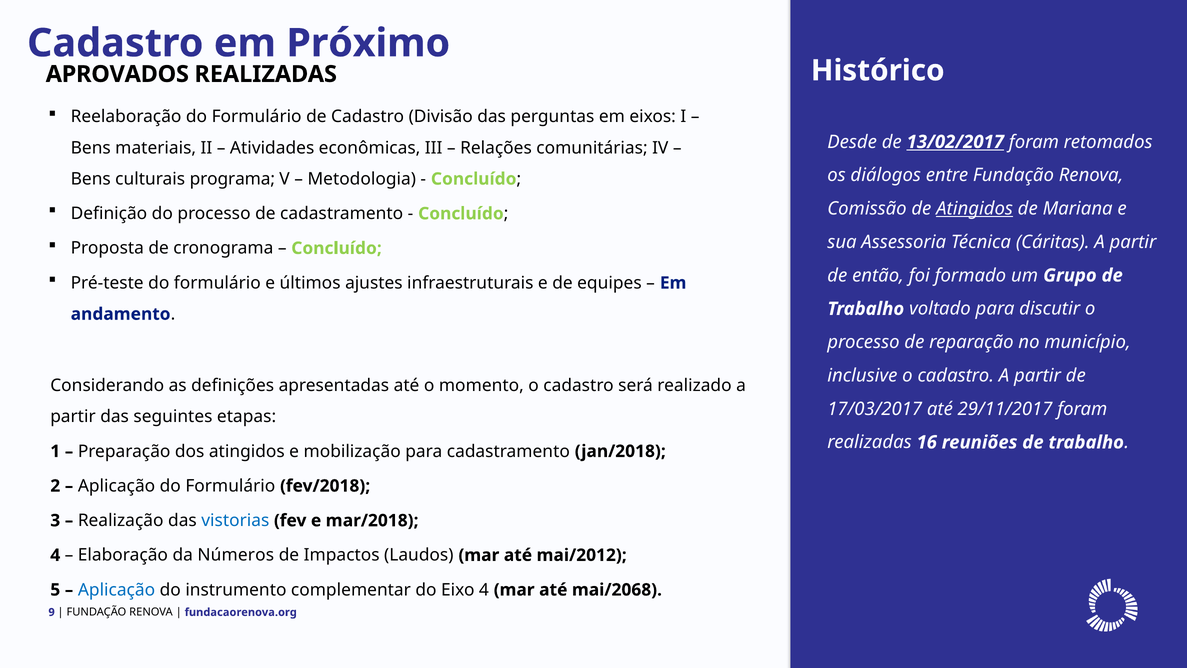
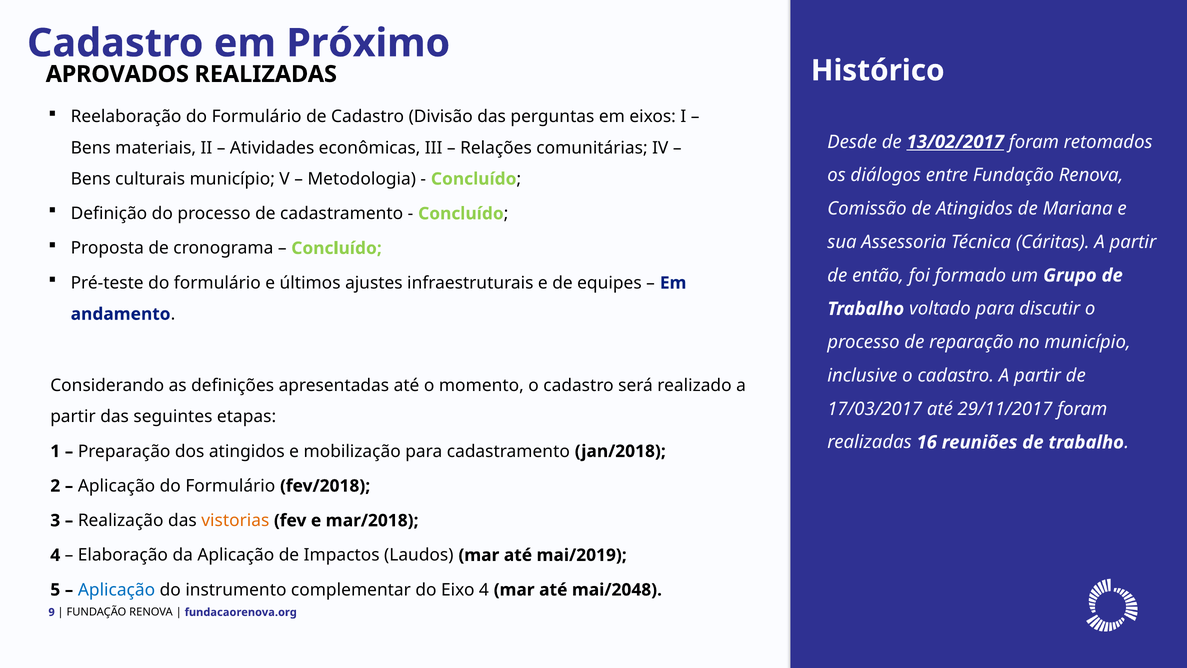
culturais programa: programa -> município
Atingidos at (975, 209) underline: present -> none
vistorias colour: blue -> orange
da Números: Números -> Aplicação
mai/2012: mai/2012 -> mai/2019
mai/2068: mai/2068 -> mai/2048
